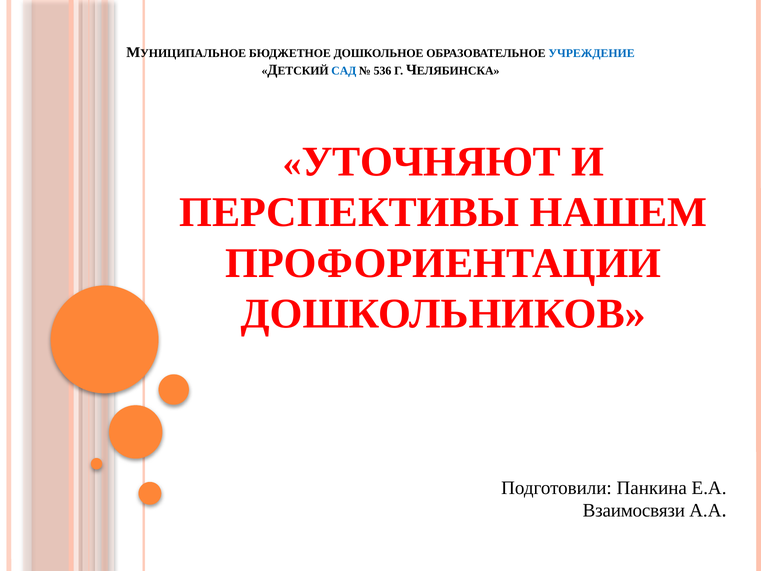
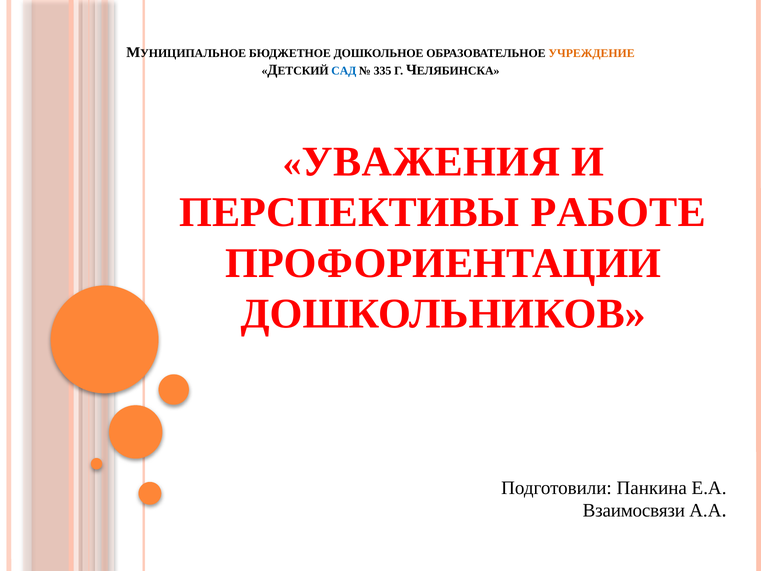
УЧРЕЖДЕНИЕ colour: blue -> orange
536: 536 -> 335
УТОЧНЯЮТ: УТОЧНЯЮТ -> УВАЖЕНИЯ
НАШЕМ: НАШЕМ -> РАБОТЕ
